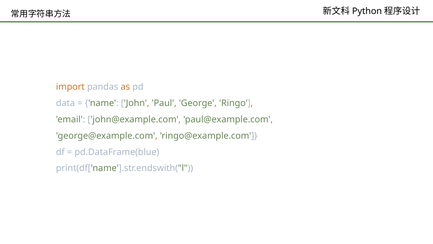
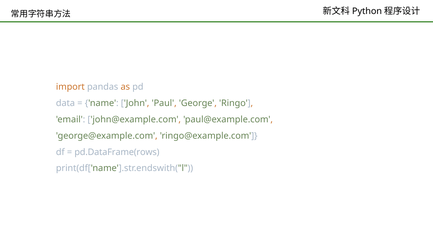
pd.DataFrame(blue: pd.DataFrame(blue -> pd.DataFrame(rows
